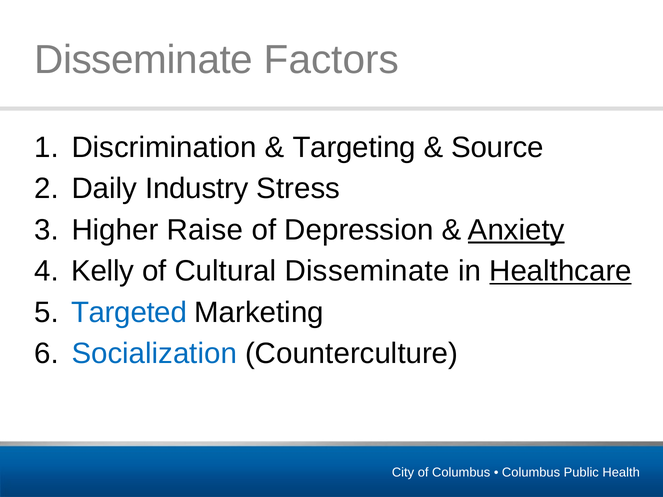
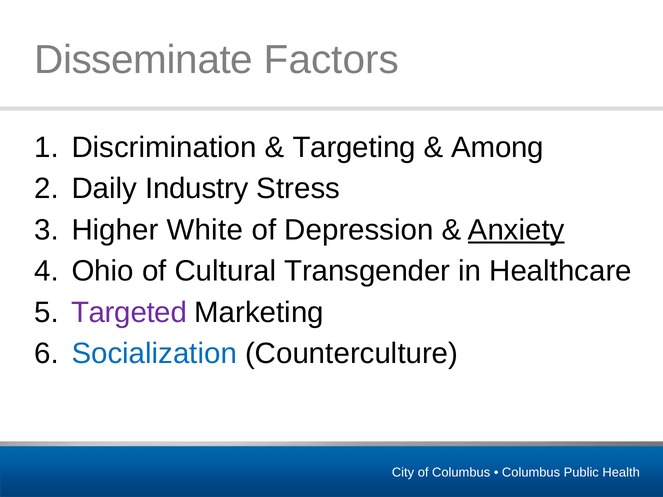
Source: Source -> Among
Raise: Raise -> White
Kelly: Kelly -> Ohio
Cultural Disseminate: Disseminate -> Transgender
Healthcare underline: present -> none
Targeted colour: blue -> purple
